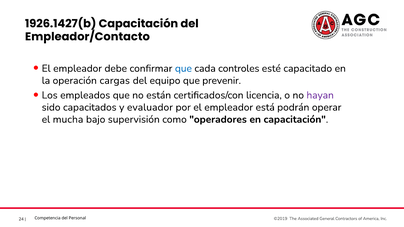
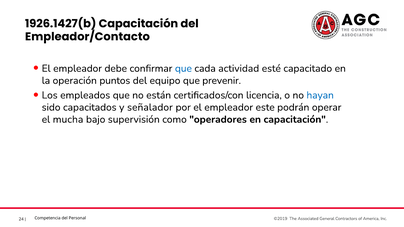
controles: controles -> actividad
cargas: cargas -> puntos
hayan colour: purple -> blue
evaluador: evaluador -> señalador
está: está -> este
